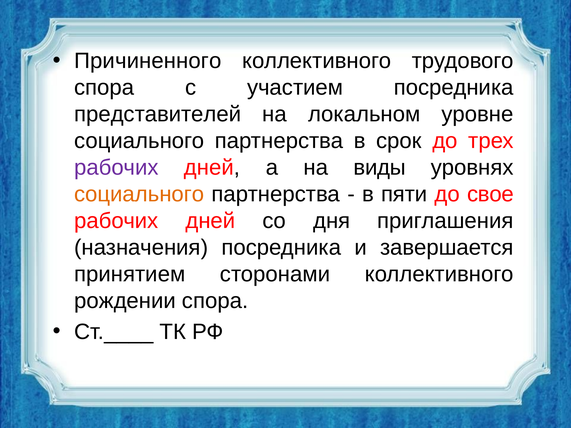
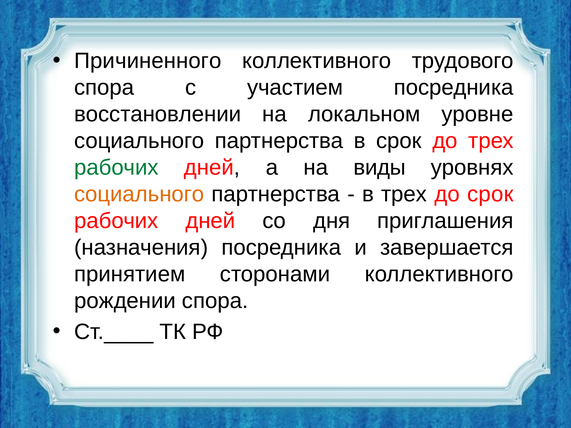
представителей: представителей -> восстановлении
рабочих at (116, 168) colour: purple -> green
в пяти: пяти -> трех
до свое: свое -> срок
